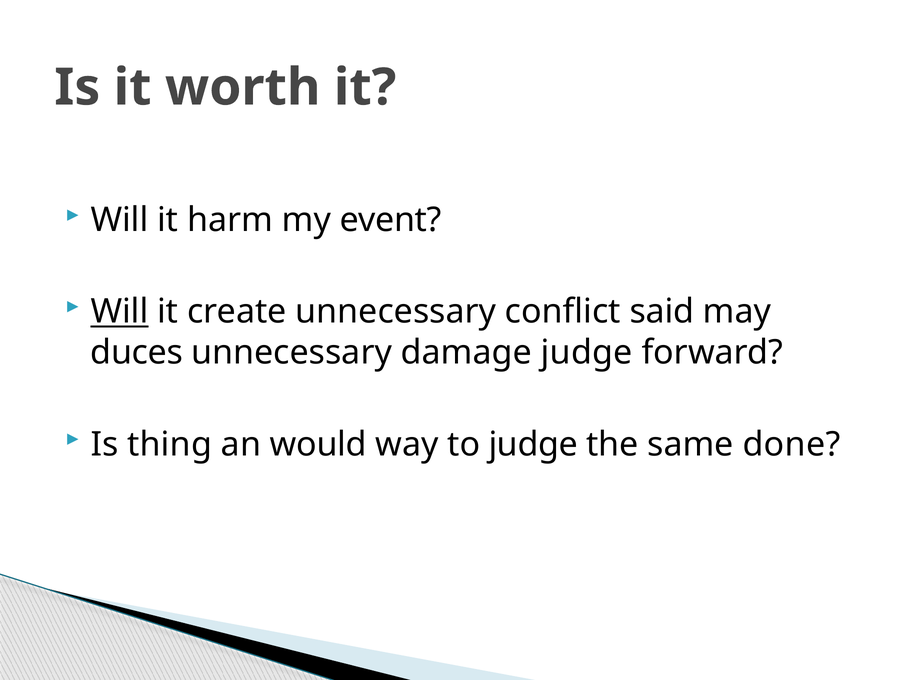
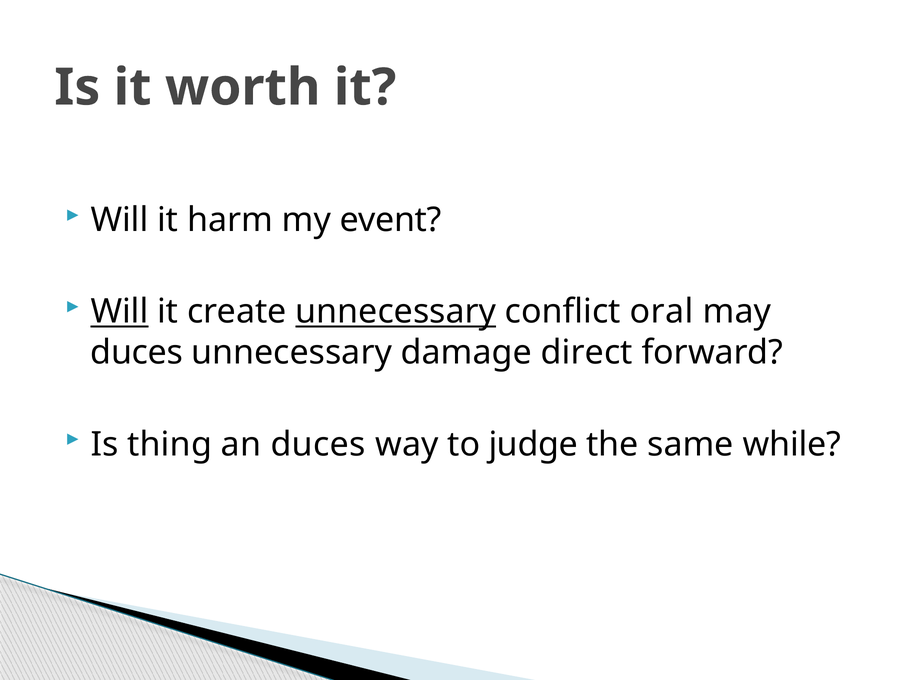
unnecessary at (396, 312) underline: none -> present
said: said -> oral
damage judge: judge -> direct
an would: would -> duces
done: done -> while
